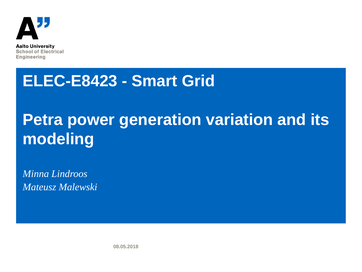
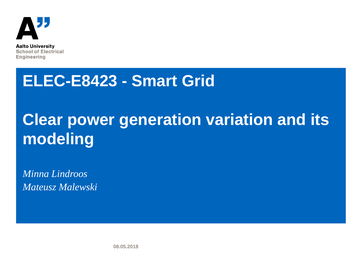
Petra: Petra -> Clear
